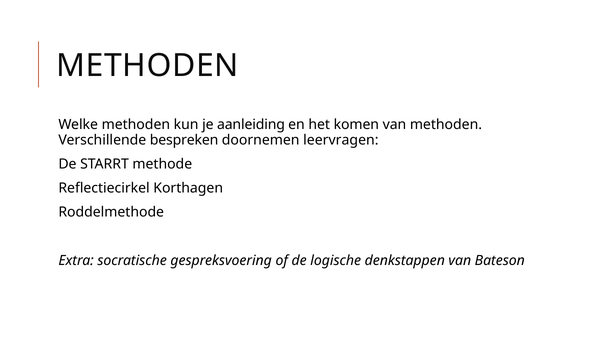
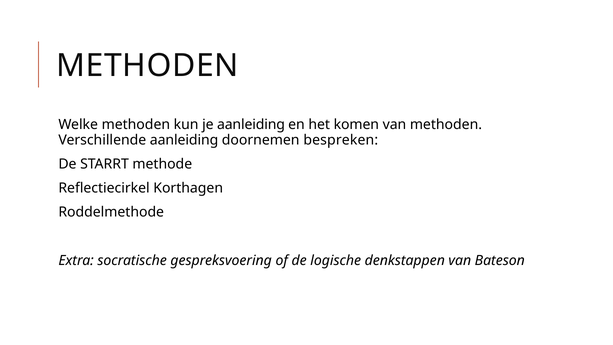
Verschillende bespreken: bespreken -> aanleiding
leervragen: leervragen -> bespreken
